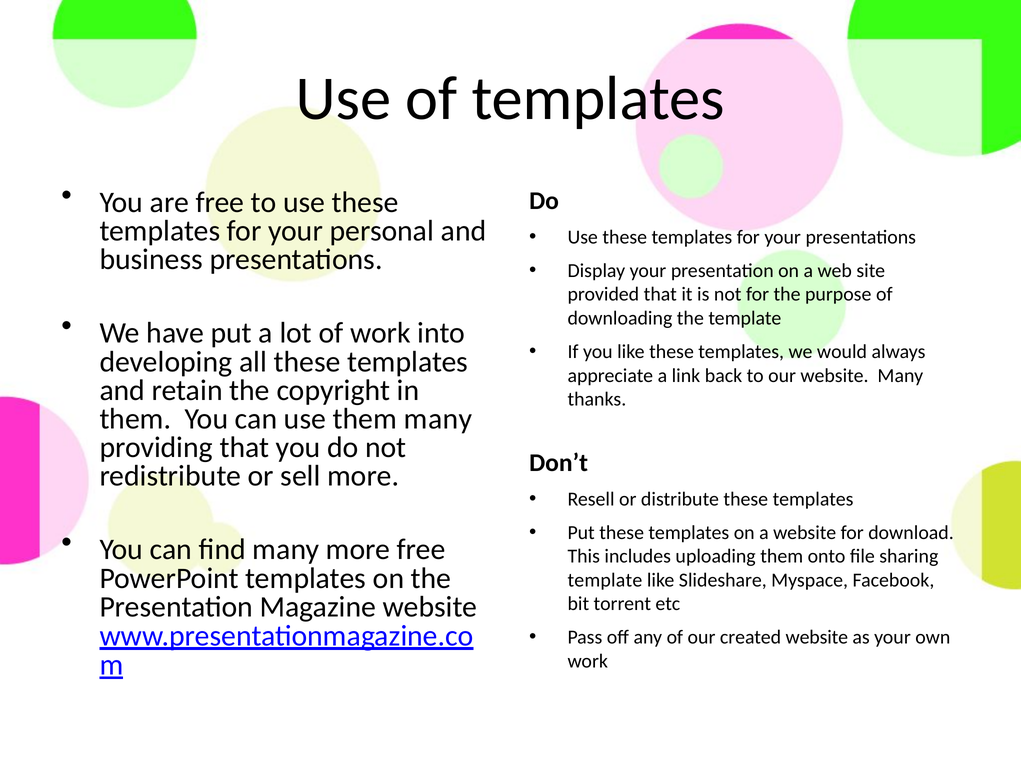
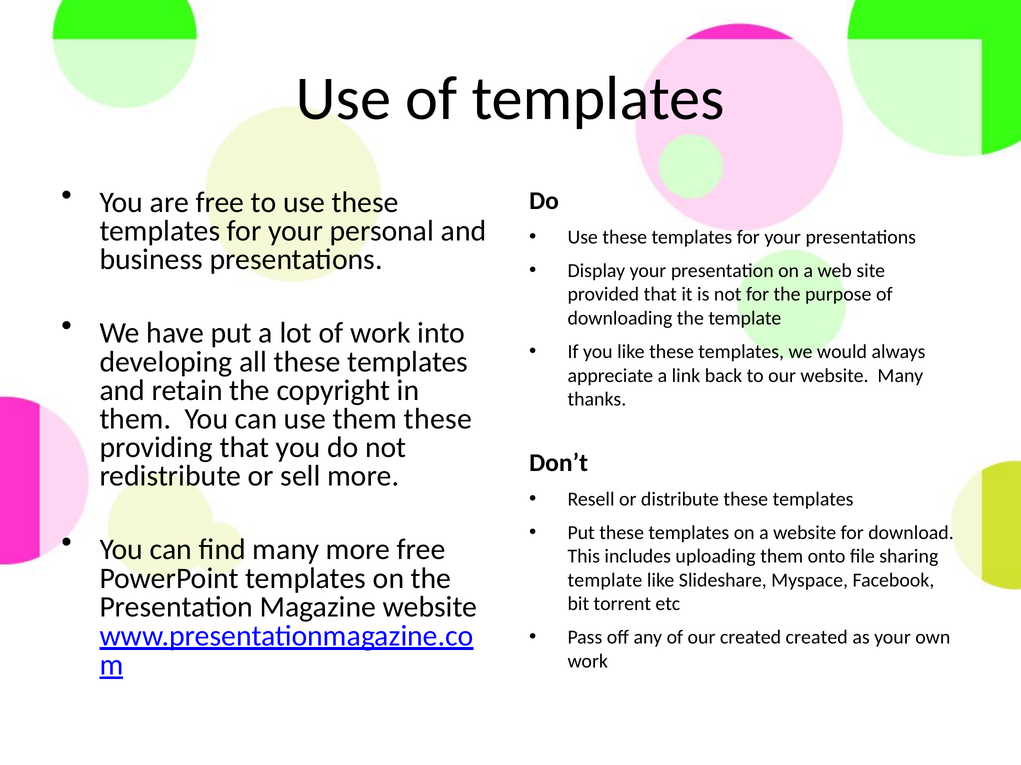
them many: many -> these
created website: website -> created
